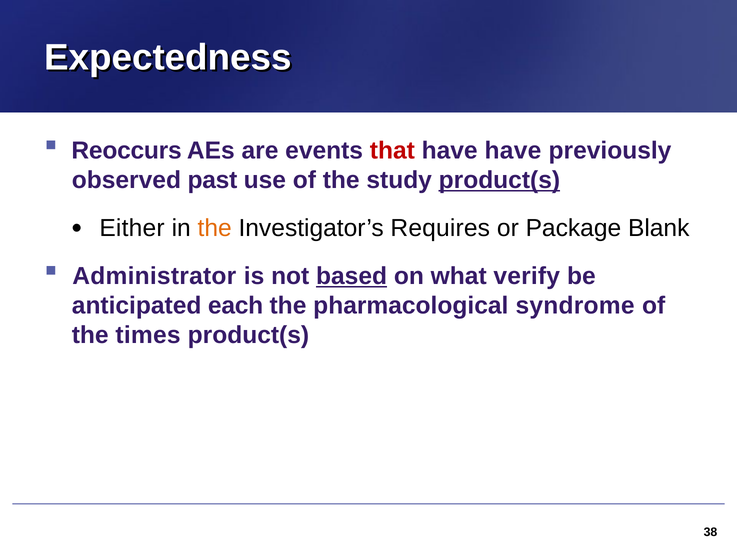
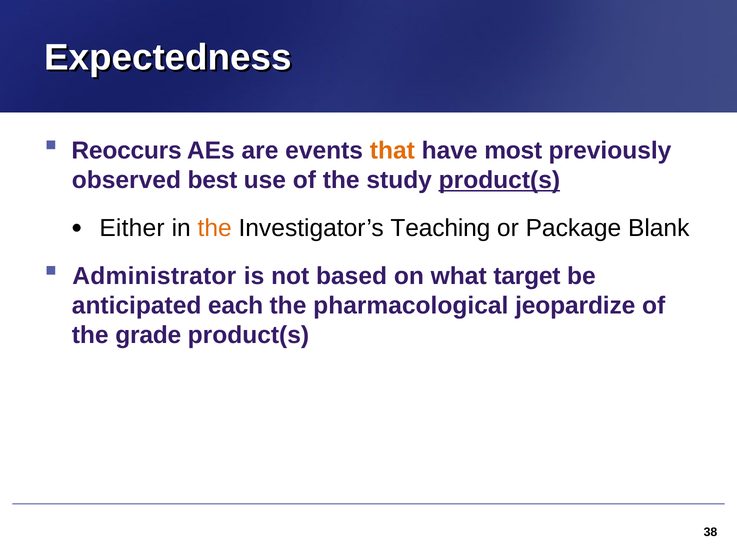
that colour: red -> orange
have have: have -> most
past: past -> best
Requires: Requires -> Teaching
based underline: present -> none
verify: verify -> target
syndrome: syndrome -> jeopardize
times: times -> grade
